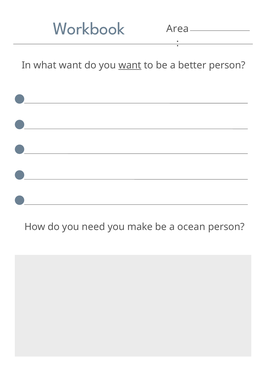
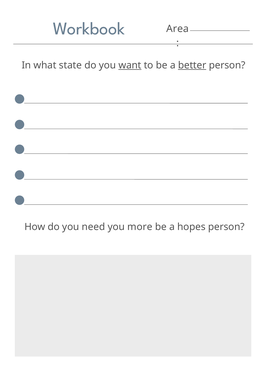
what want: want -> state
better underline: none -> present
make: make -> more
ocean: ocean -> hopes
